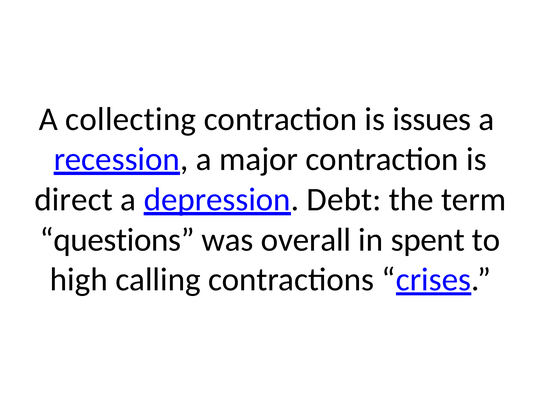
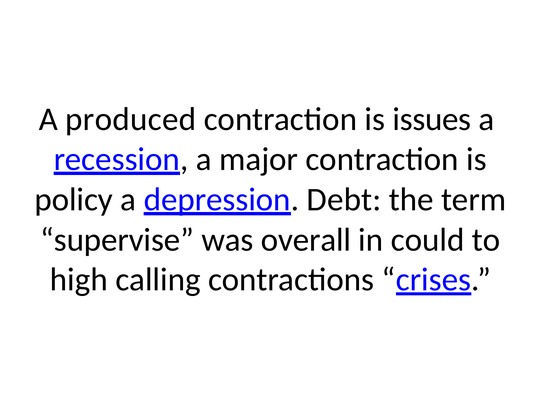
collecting: collecting -> produced
direct: direct -> policy
questions: questions -> supervise
spent: spent -> could
